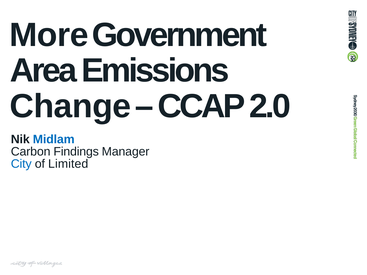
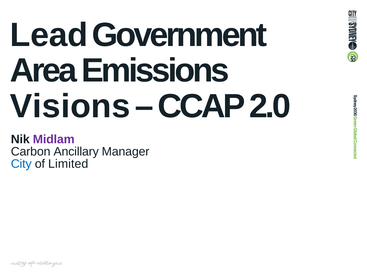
More: More -> Lead
Change: Change -> Visions
Midlam colour: blue -> purple
Findings: Findings -> Ancillary
